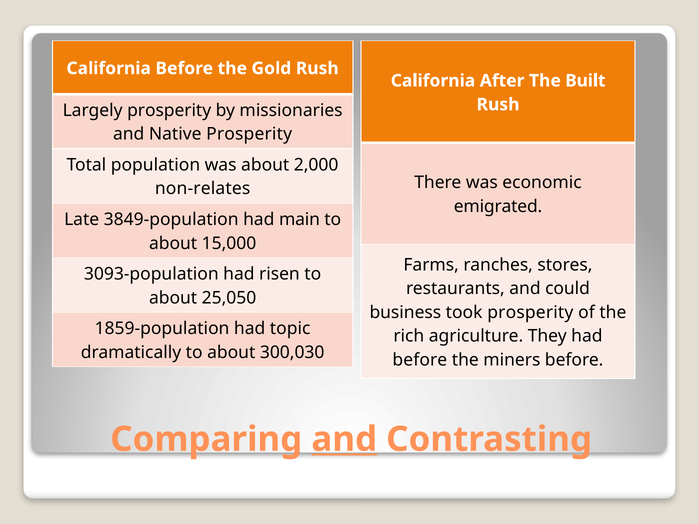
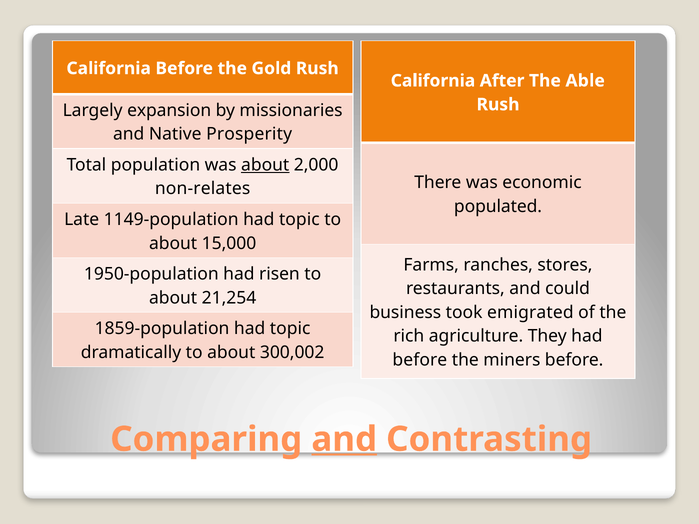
Built: Built -> Able
Largely prosperity: prosperity -> expansion
about at (265, 165) underline: none -> present
emigrated: emigrated -> populated
3849-population: 3849-population -> 1149-population
main at (299, 220): main -> topic
3093-population: 3093-population -> 1950-population
25,050: 25,050 -> 21,254
took prosperity: prosperity -> emigrated
300,030: 300,030 -> 300,002
